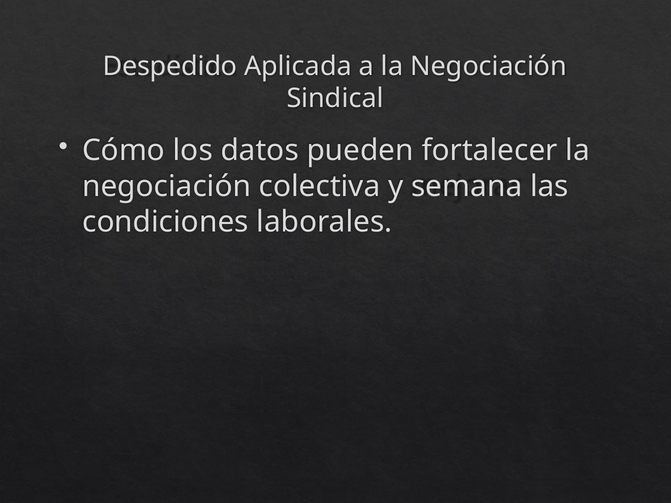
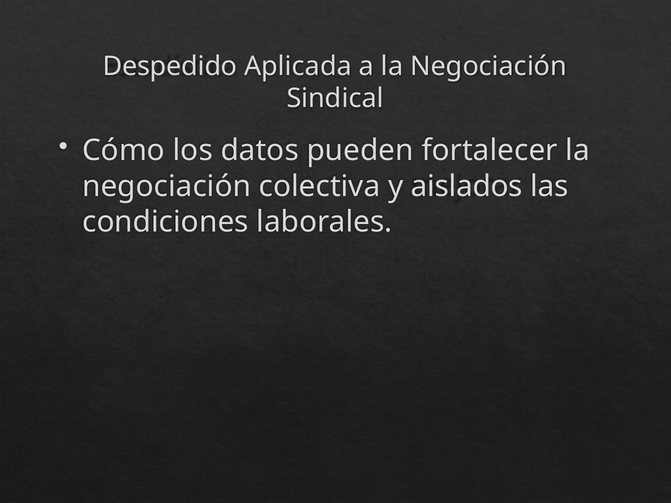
semana: semana -> aislados
